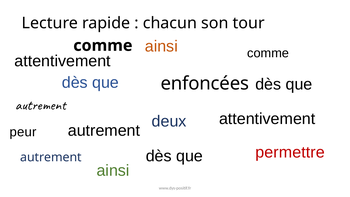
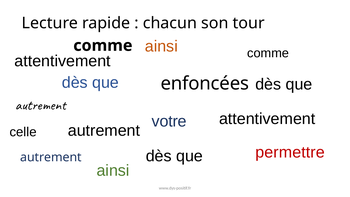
deux: deux -> votre
peur: peur -> celle
